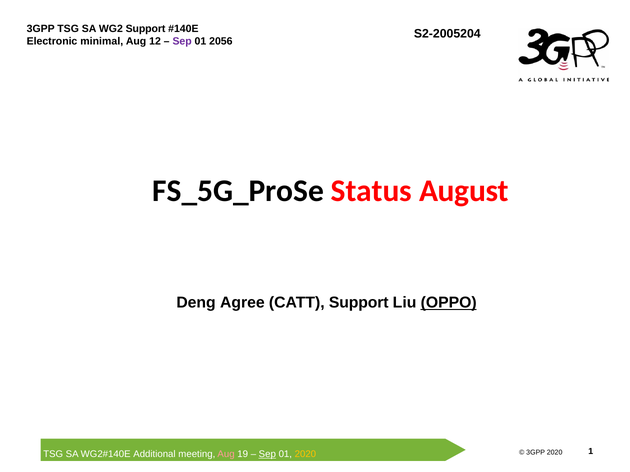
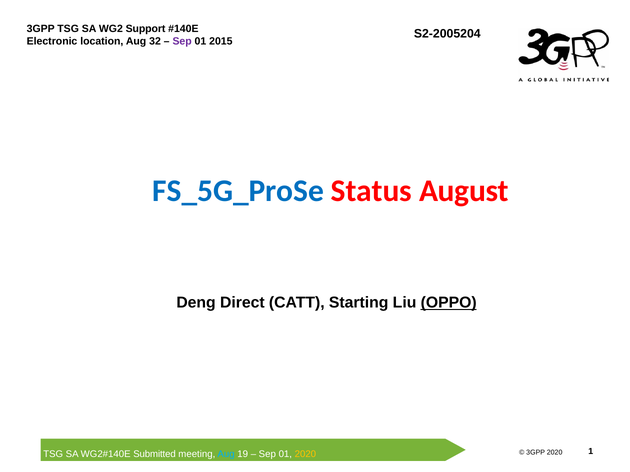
minimal: minimal -> location
12: 12 -> 32
2056: 2056 -> 2015
FS_5G_ProSe colour: black -> blue
Agree: Agree -> Direct
CATT Support: Support -> Starting
Additional: Additional -> Submitted
Aug at (226, 455) colour: pink -> light blue
Sep at (267, 455) underline: present -> none
